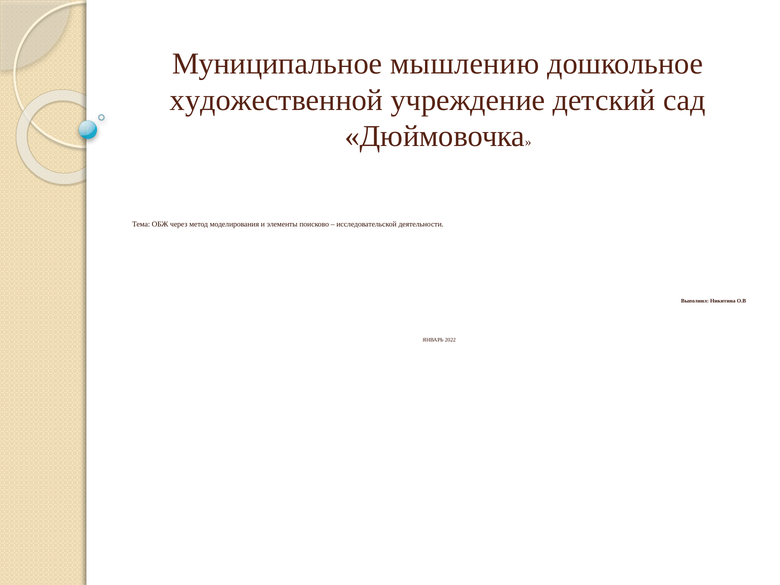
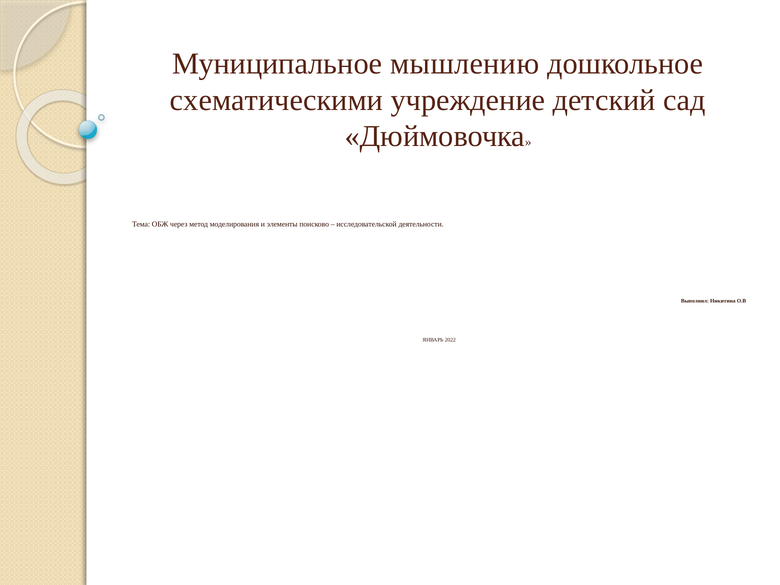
художественной: художественной -> схематическими
